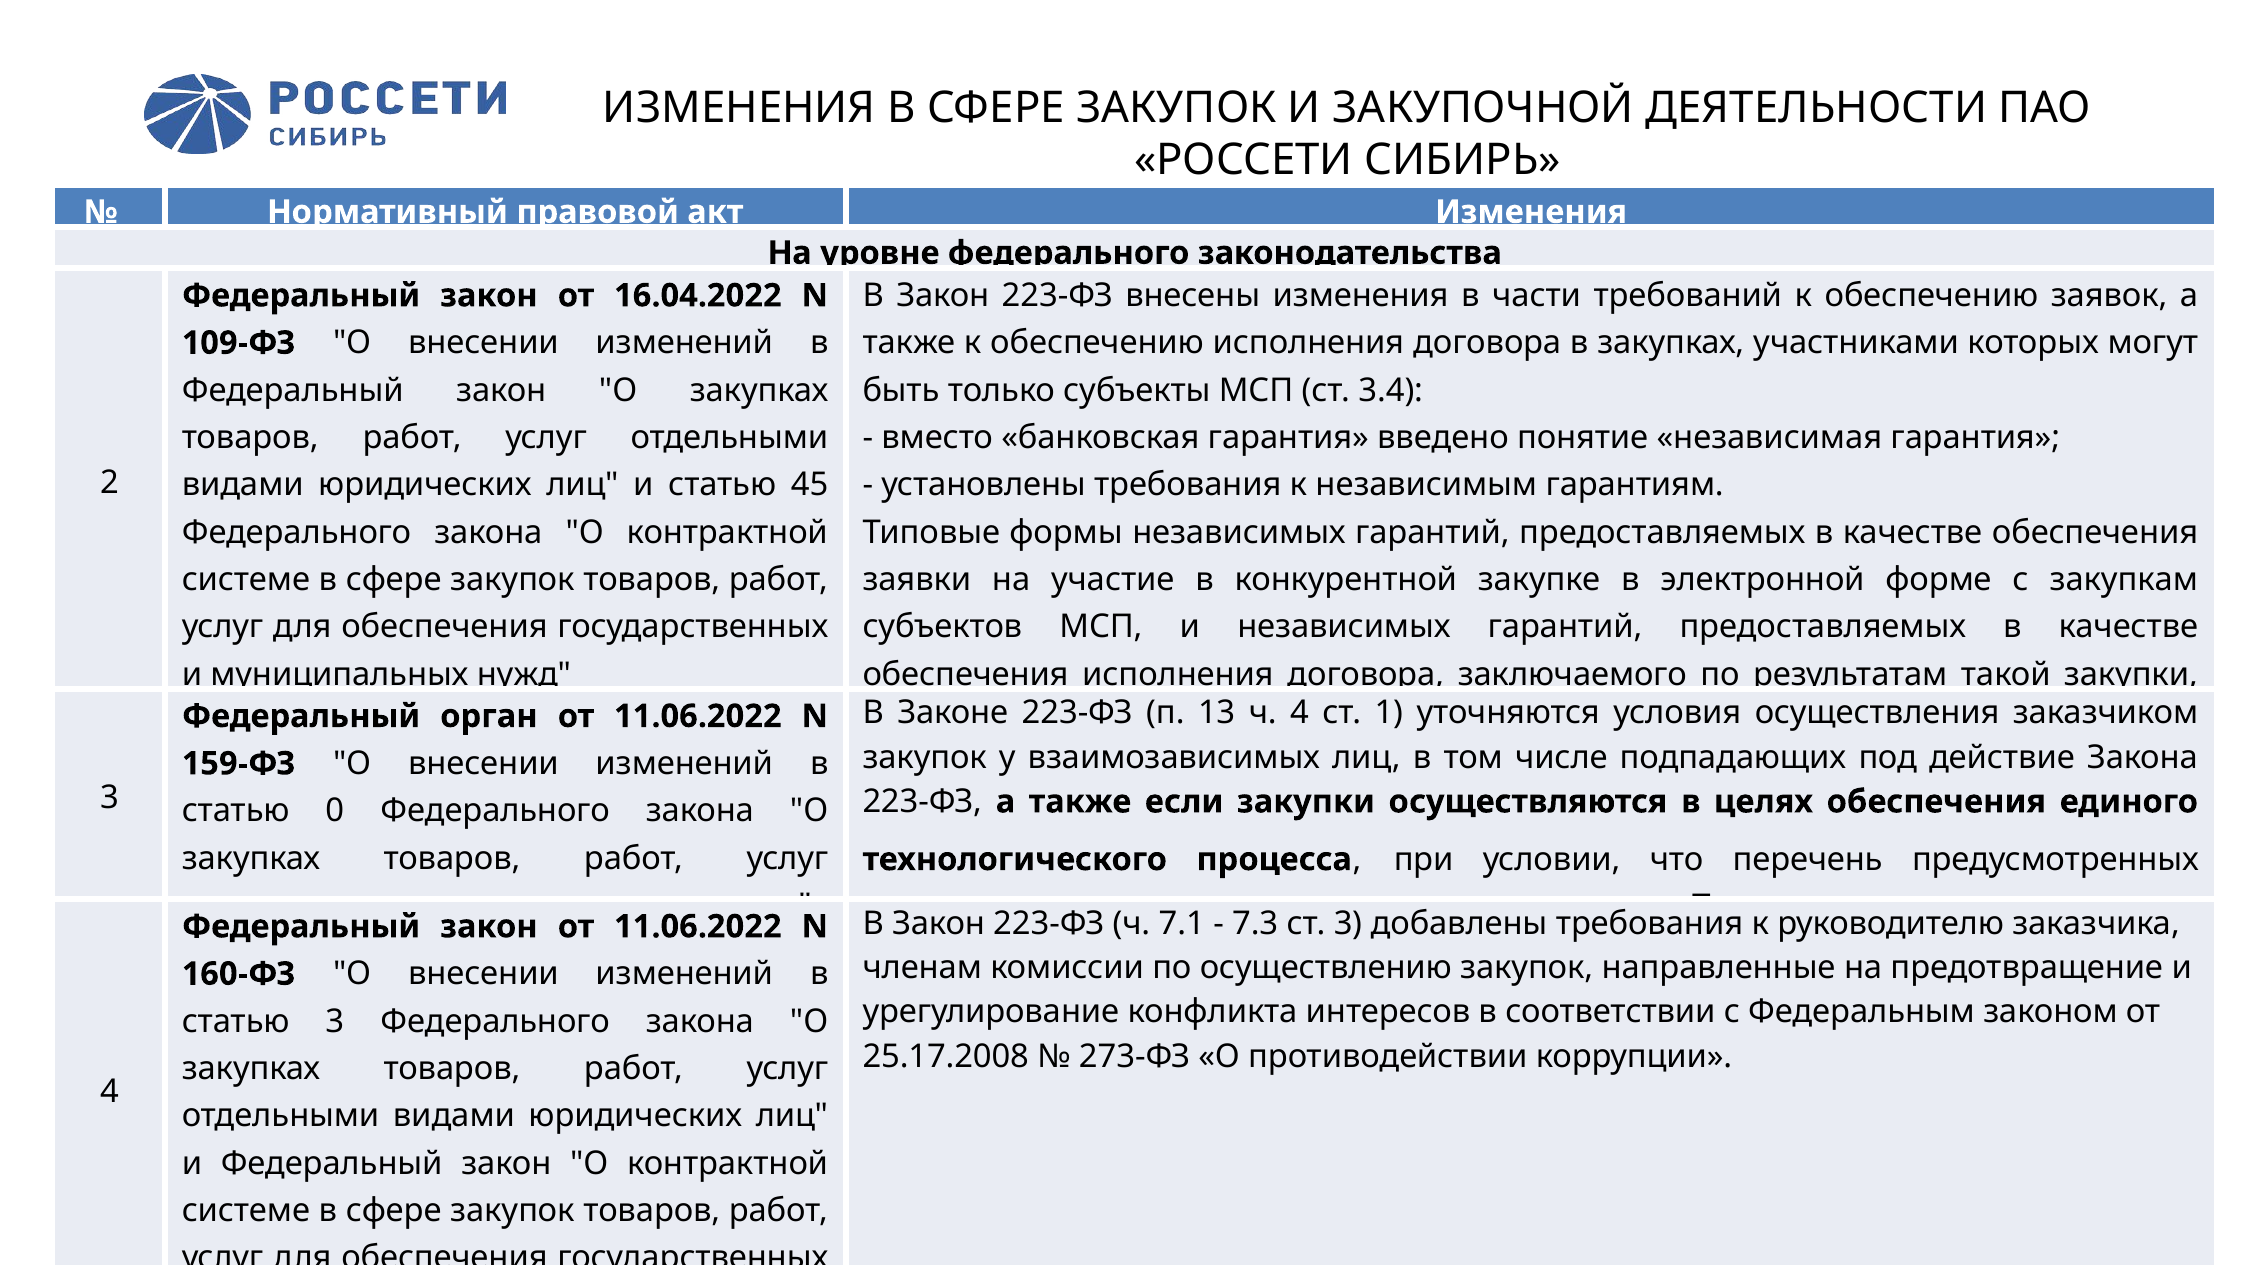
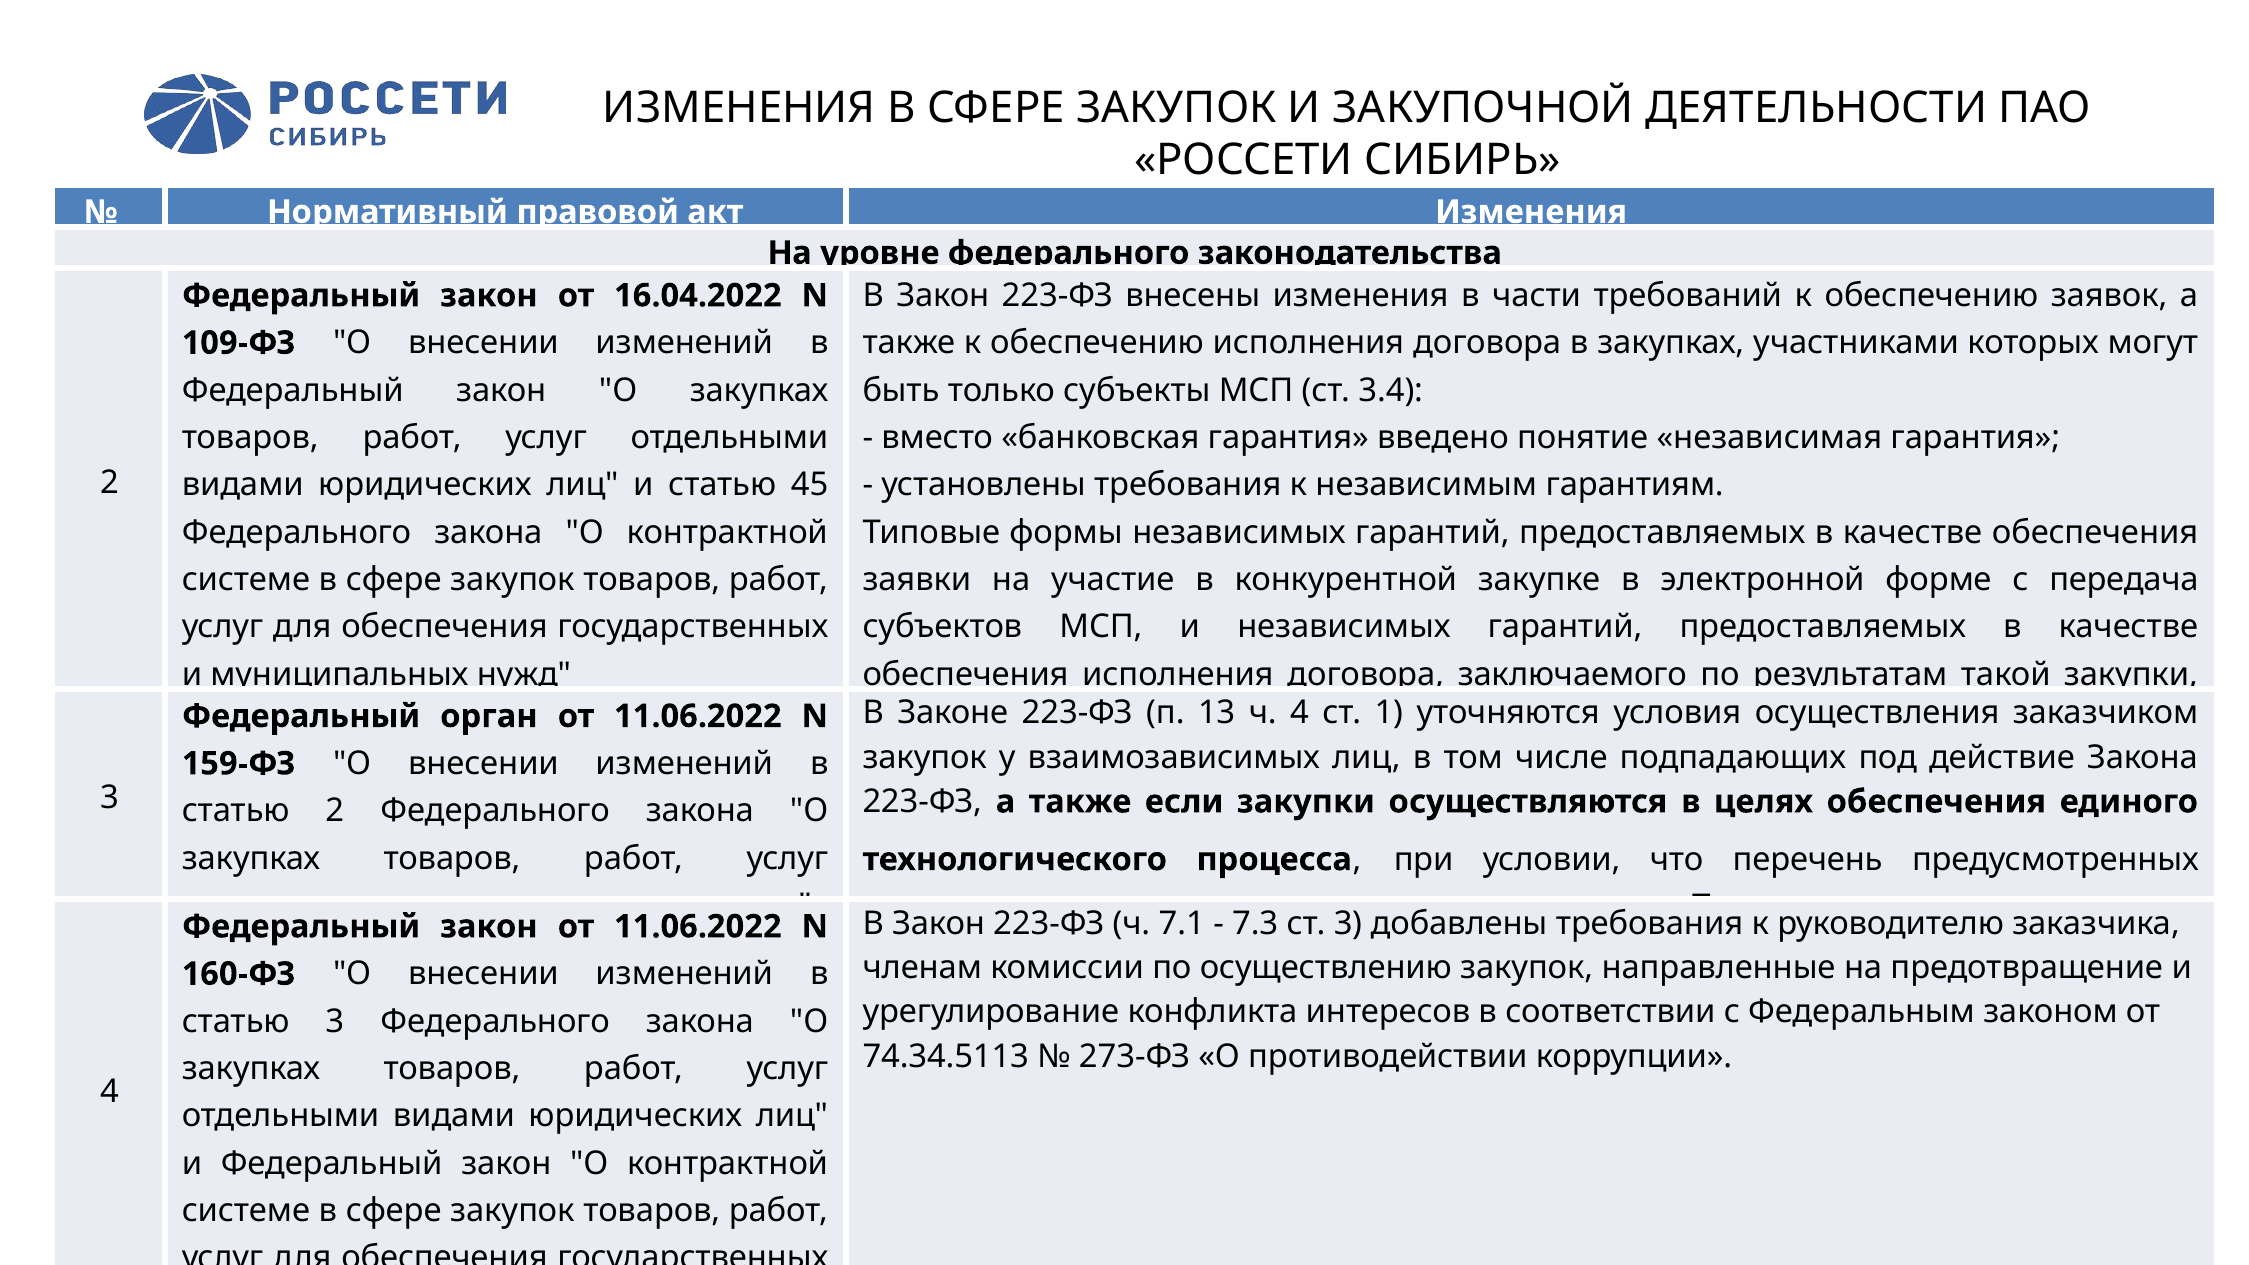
закупкам: закупкам -> передача
статью 0: 0 -> 2
25.17.2008: 25.17.2008 -> 74.34.5113
